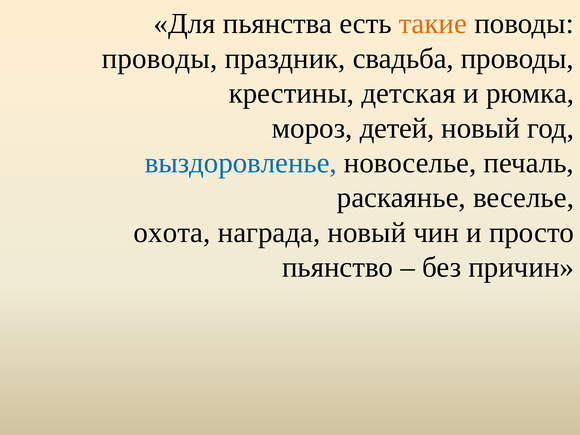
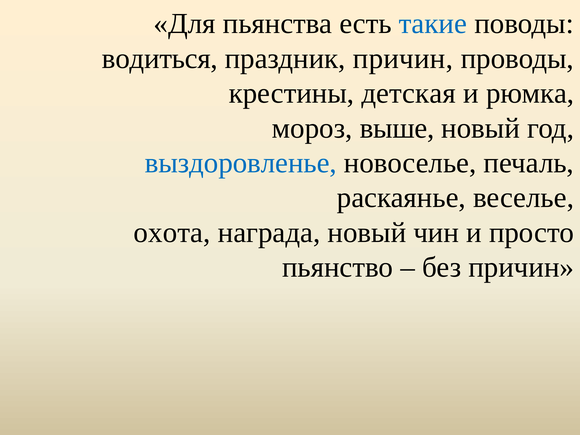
такие colour: orange -> blue
проводы at (160, 59): проводы -> водиться
праздник свадьба: свадьба -> причин
детей: детей -> выше
